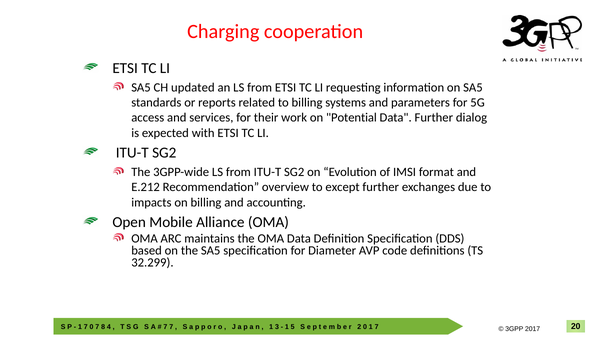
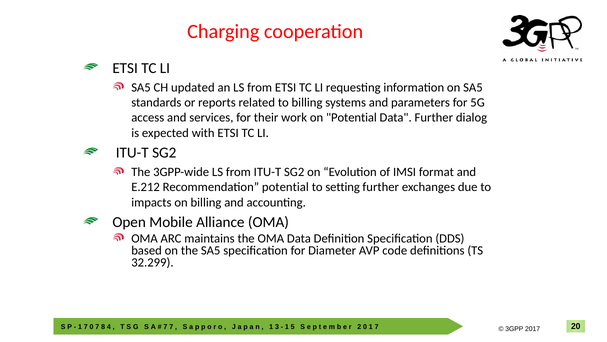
Recommendation overview: overview -> potential
except: except -> setting
